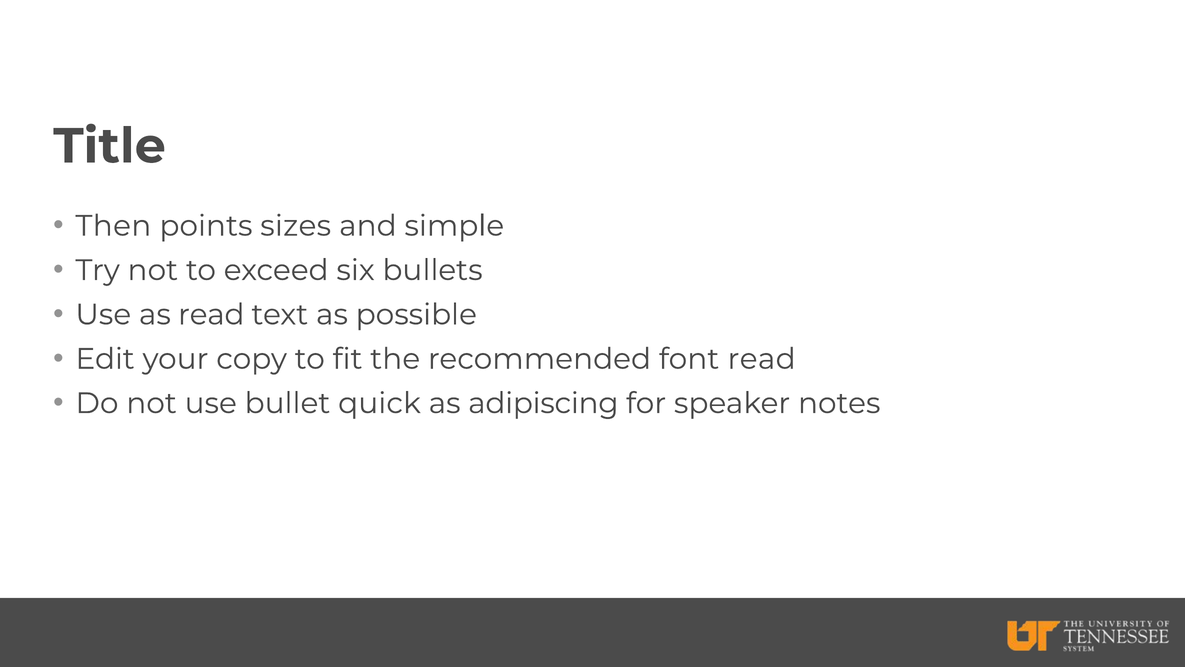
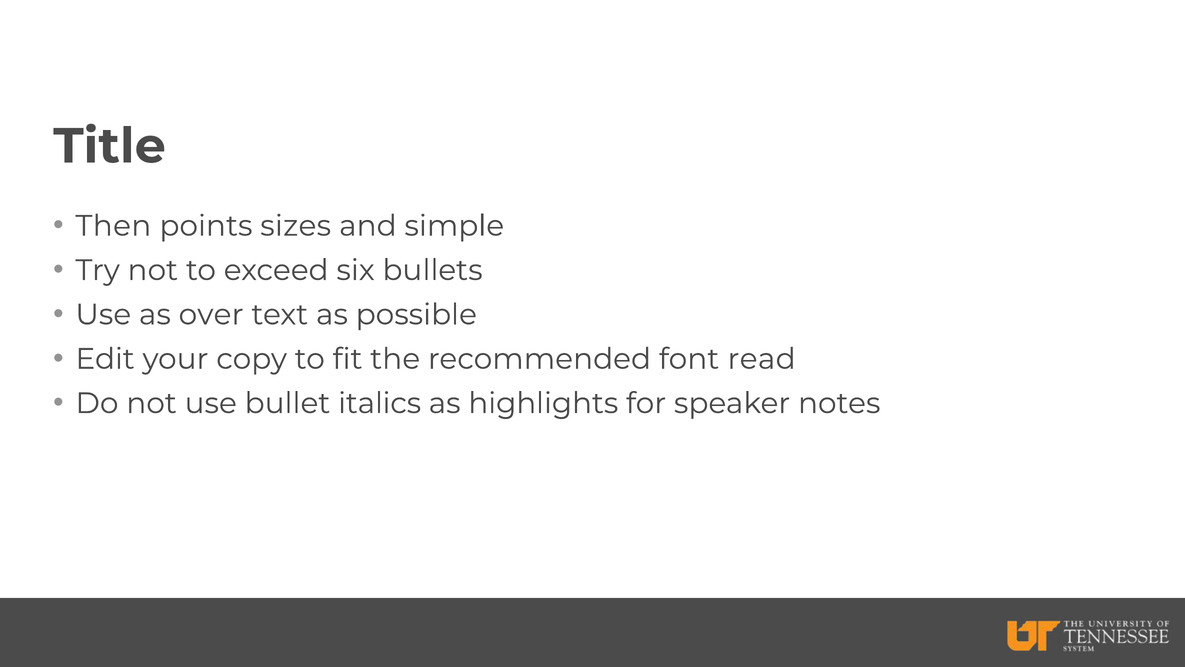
as read: read -> over
quick: quick -> italics
adipiscing: adipiscing -> highlights
